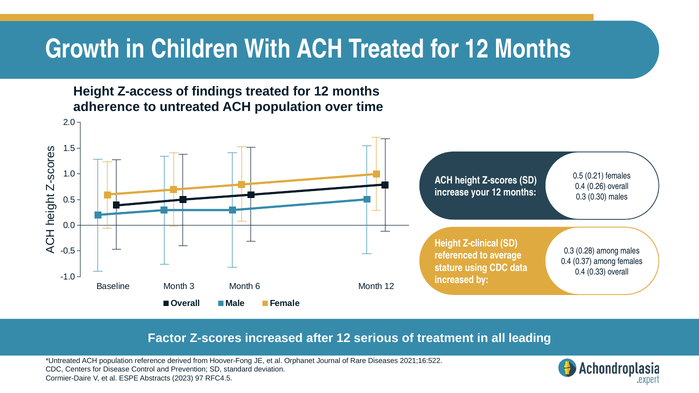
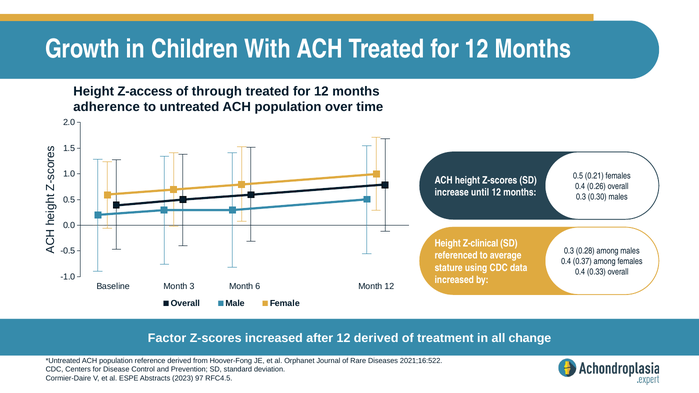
findings: findings -> through
your: your -> until
12 serious: serious -> derived
leading: leading -> change
